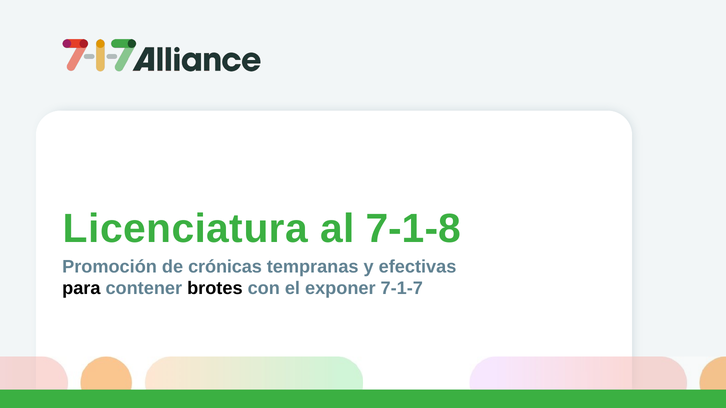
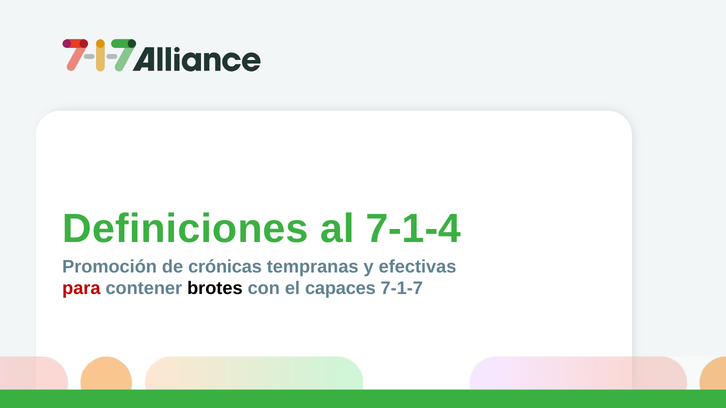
Licenciatura: Licenciatura -> Definiciones
7-1-8: 7-1-8 -> 7-1-4
para colour: black -> red
exponer: exponer -> capaces
